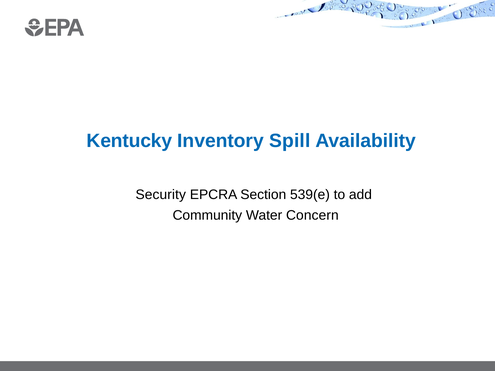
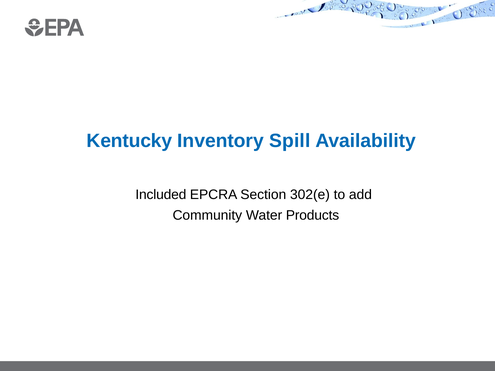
Security: Security -> Included
539(e: 539(e -> 302(e
Concern: Concern -> Products
